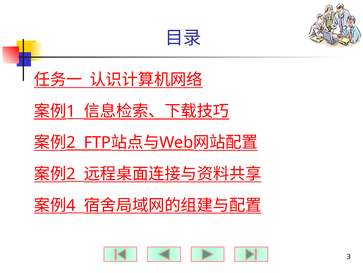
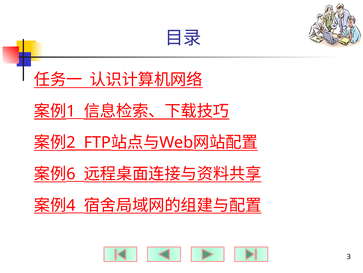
2 at (71, 174): 2 -> 6
